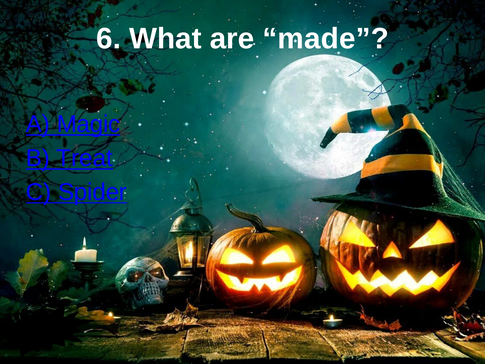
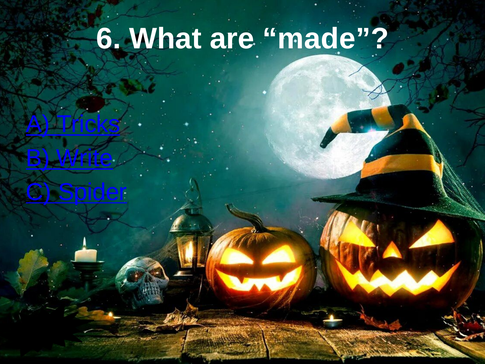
Magic: Magic -> Tricks
Treat: Treat -> Write
